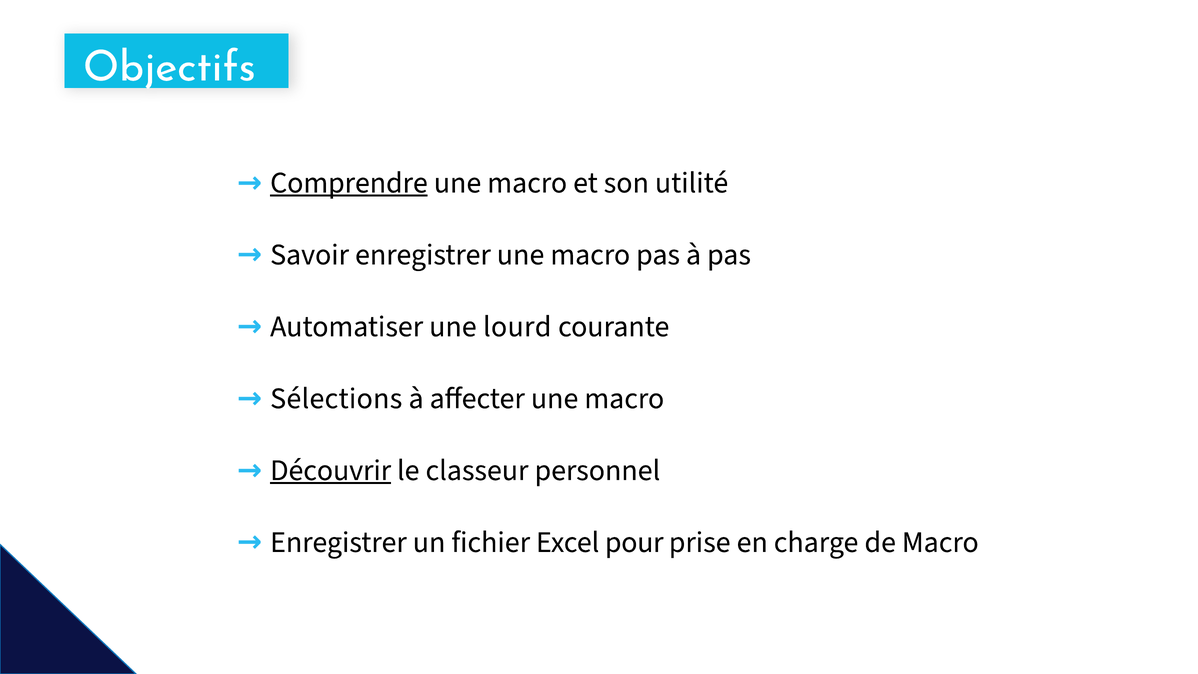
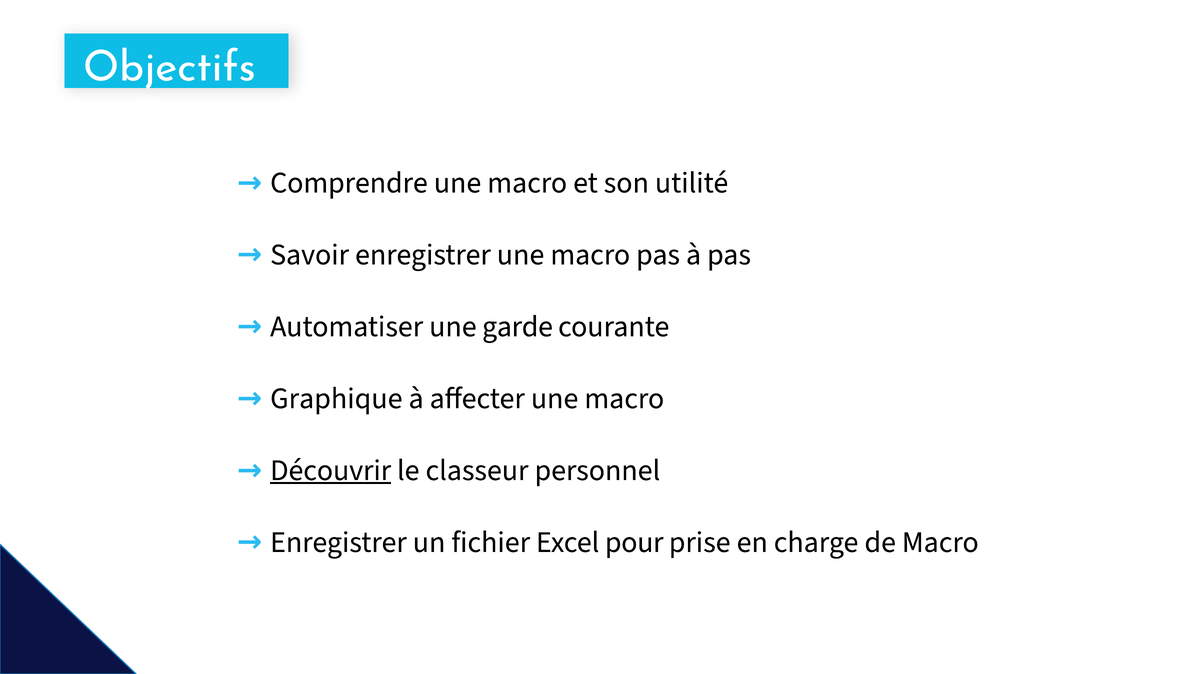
Comprendre underline: present -> none
lourd: lourd -> garde
Sélections: Sélections -> Graphique
